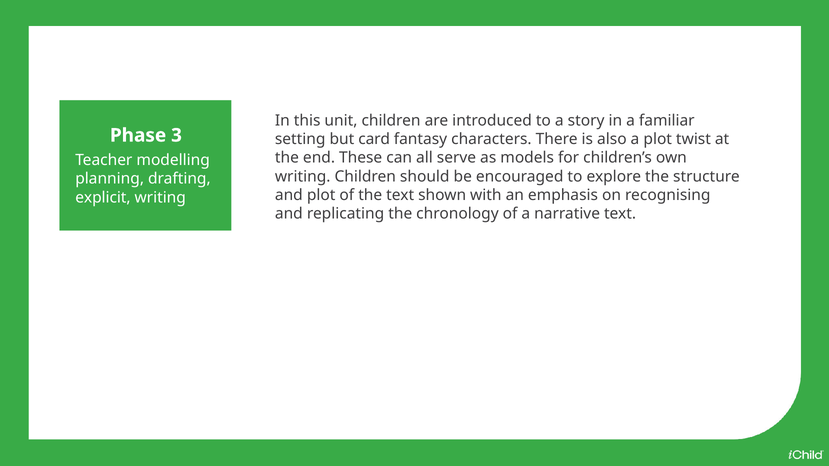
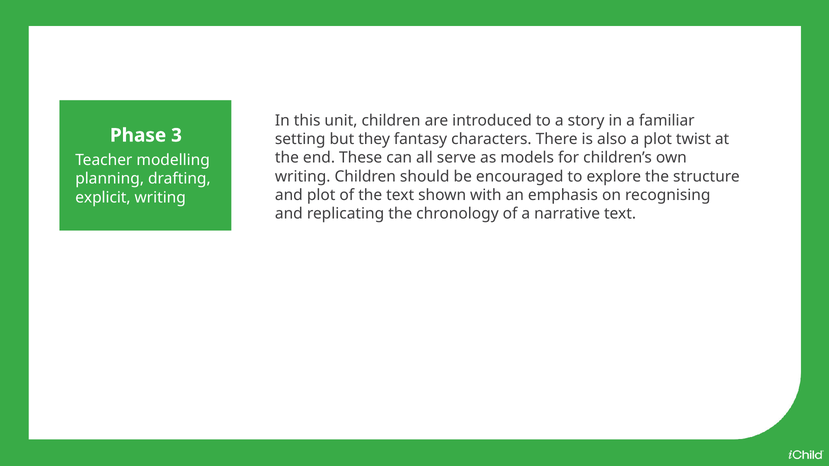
card: card -> they
